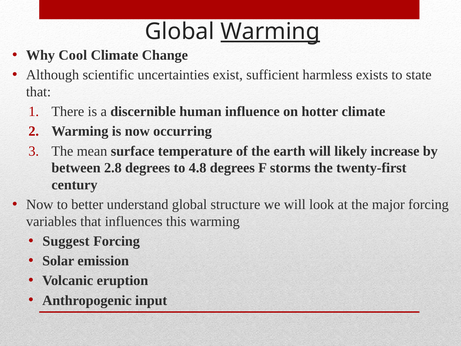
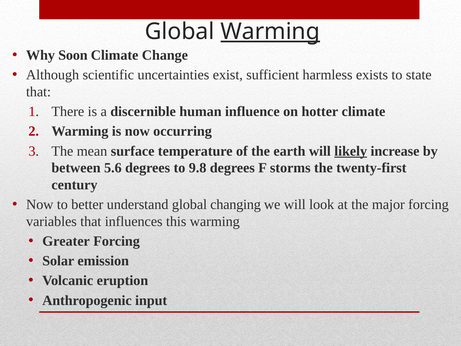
Cool: Cool -> Soon
likely underline: none -> present
2.8: 2.8 -> 5.6
4.8: 4.8 -> 9.8
structure: structure -> changing
Suggest: Suggest -> Greater
